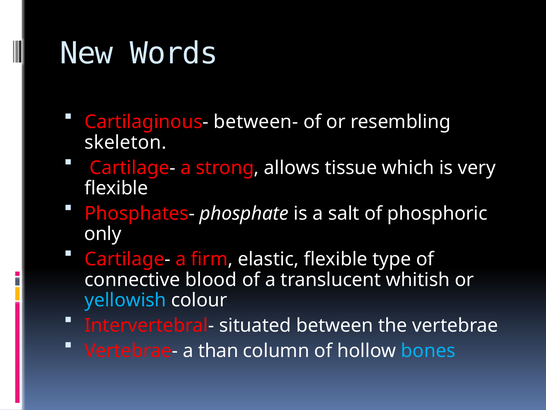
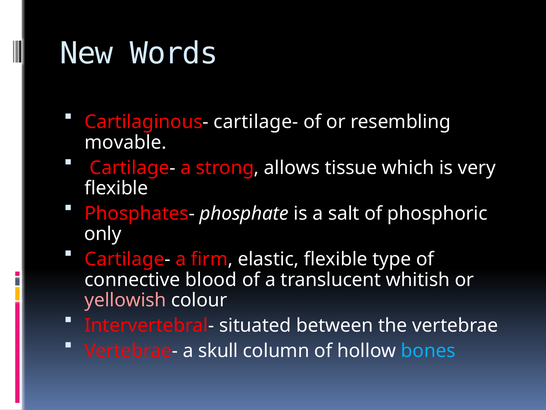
Cartilaginous- between-: between- -> cartilage-
skeleton: skeleton -> movable
yellowish colour: light blue -> pink
than: than -> skull
